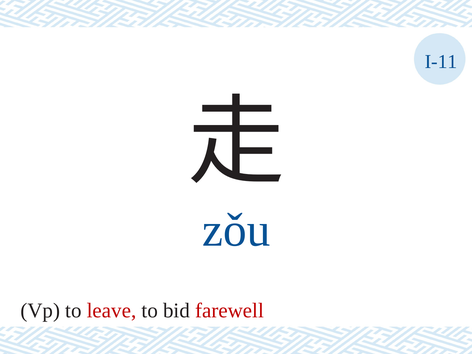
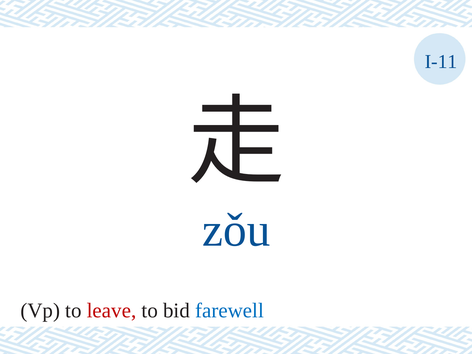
farewell colour: red -> blue
